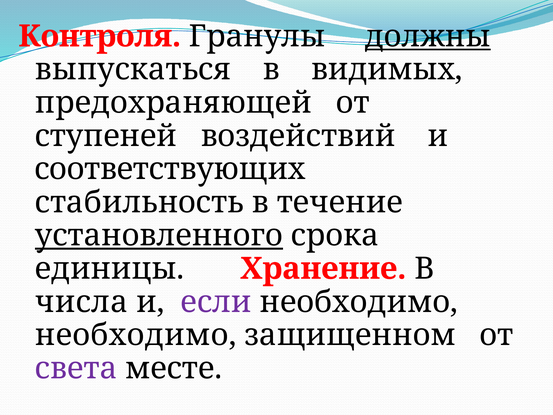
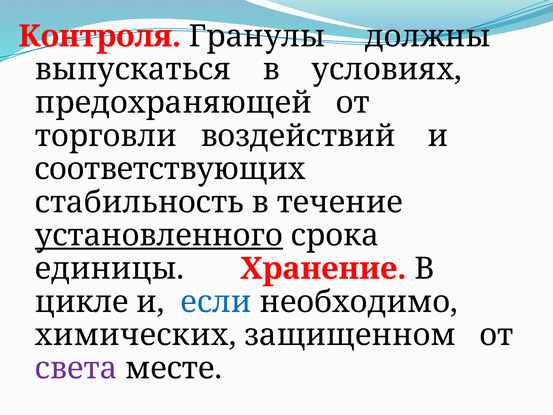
должны underline: present -> none
видимых: видимых -> условиях
ступеней: ступеней -> торговли
числа: числа -> цикле
если colour: purple -> blue
необходимо at (136, 335): необходимо -> химических
